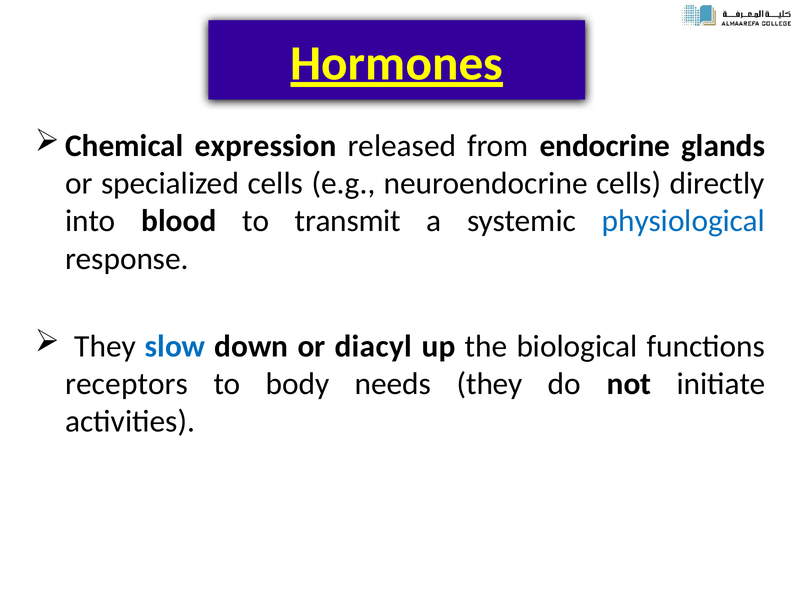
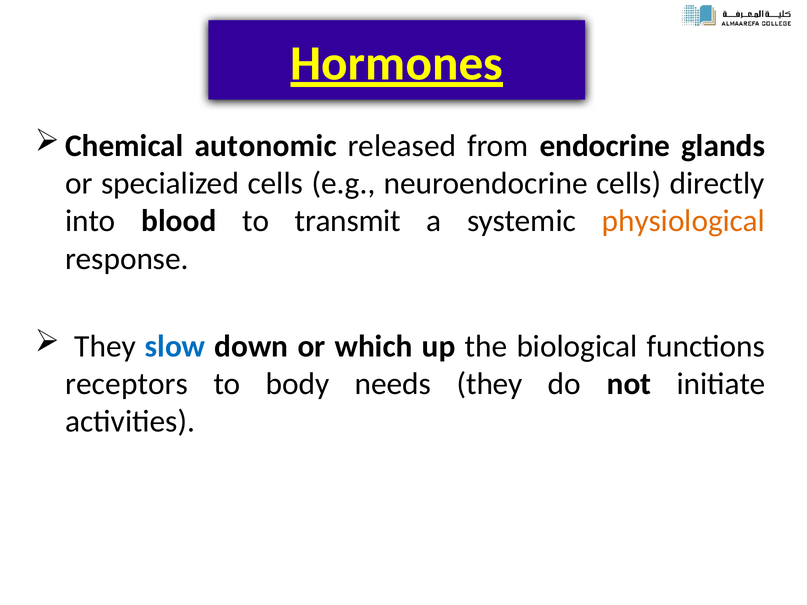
expression: expression -> autonomic
physiological colour: blue -> orange
diacyl: diacyl -> which
